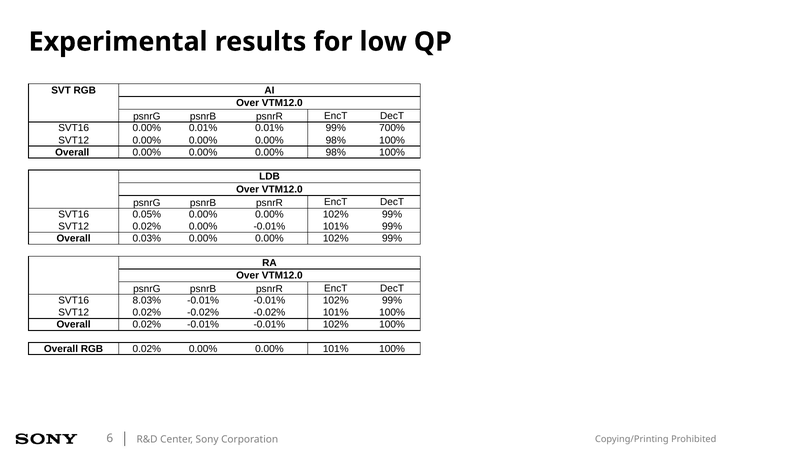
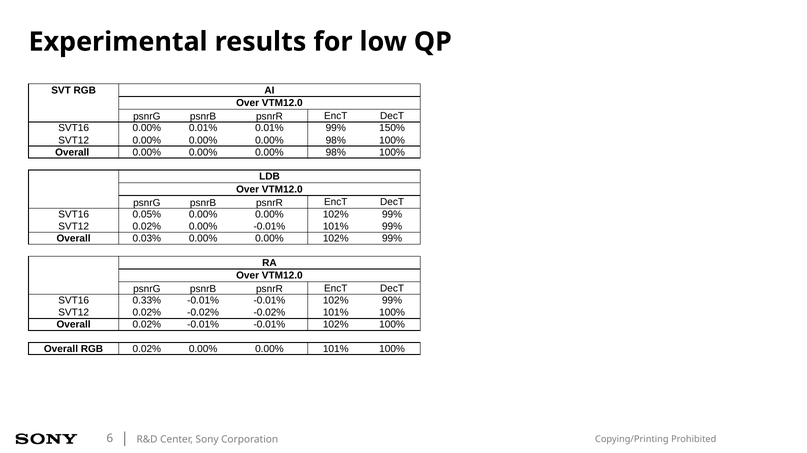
700%: 700% -> 150%
8.03%: 8.03% -> 0.33%
